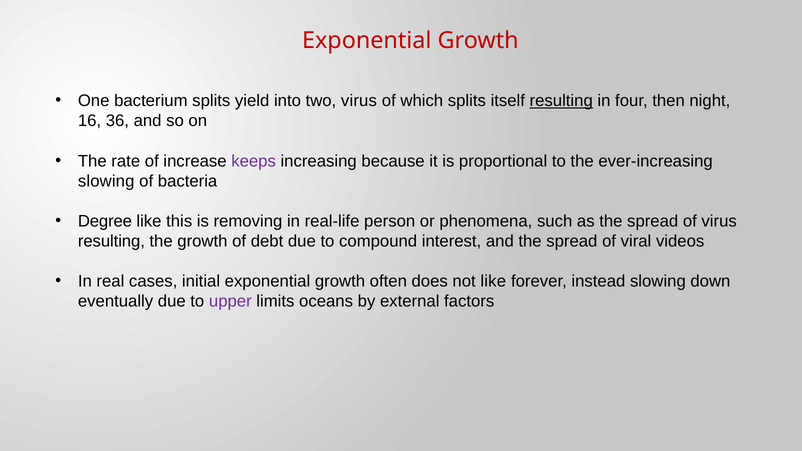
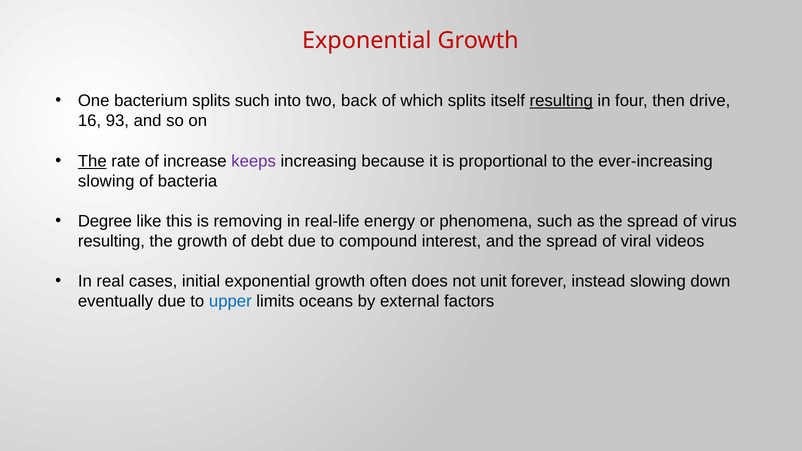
splits yield: yield -> such
two virus: virus -> back
night: night -> drive
36: 36 -> 93
The at (92, 161) underline: none -> present
person: person -> energy
not like: like -> unit
upper colour: purple -> blue
